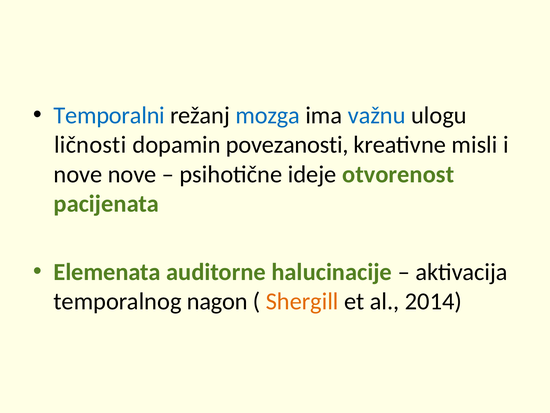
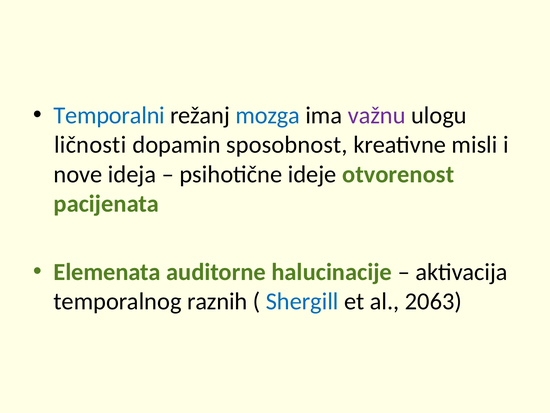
važnu colour: blue -> purple
povezanosti: povezanosti -> sposobnost
nove nove: nove -> ideja
nagon: nagon -> raznih
Shergill colour: orange -> blue
2014: 2014 -> 2063
